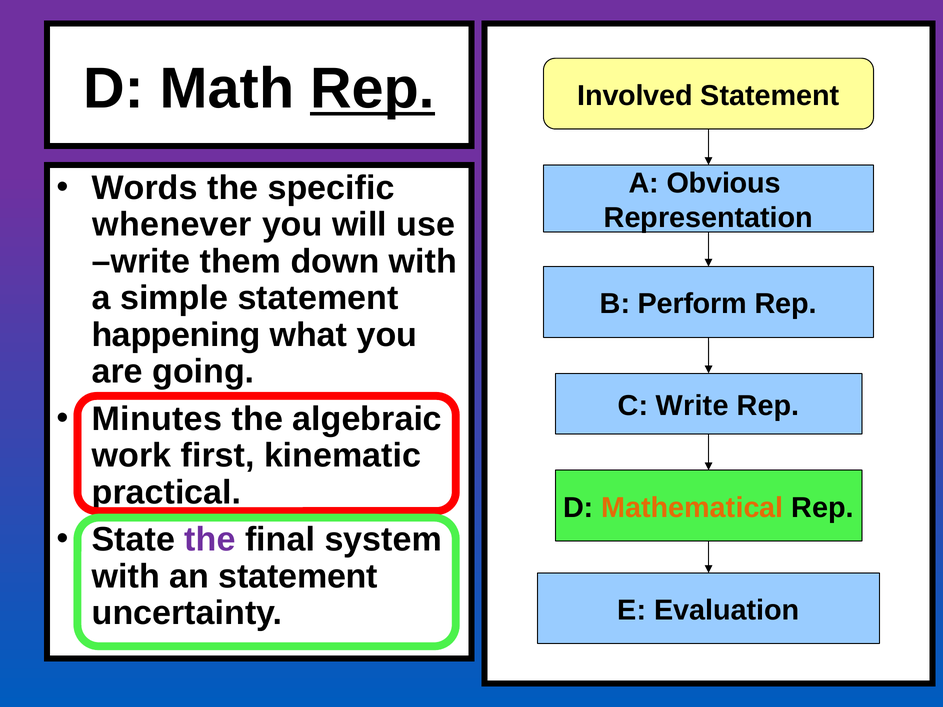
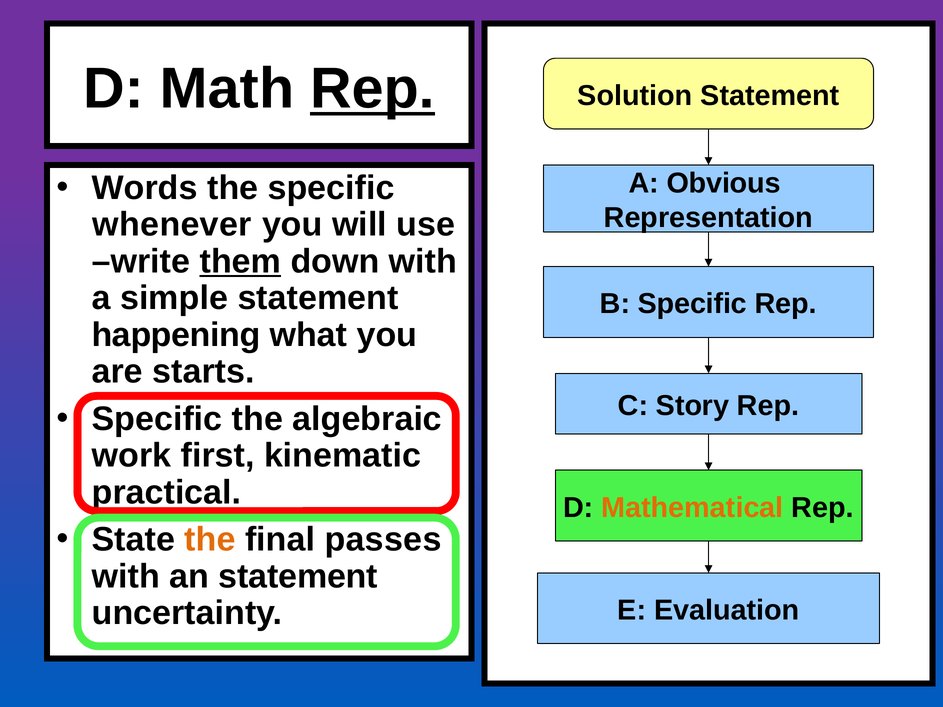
Involved: Involved -> Solution
them underline: none -> present
B Perform: Perform -> Specific
going: going -> starts
C Write: Write -> Story
Minutes at (157, 419): Minutes -> Specific
the at (210, 540) colour: purple -> orange
system: system -> passes
